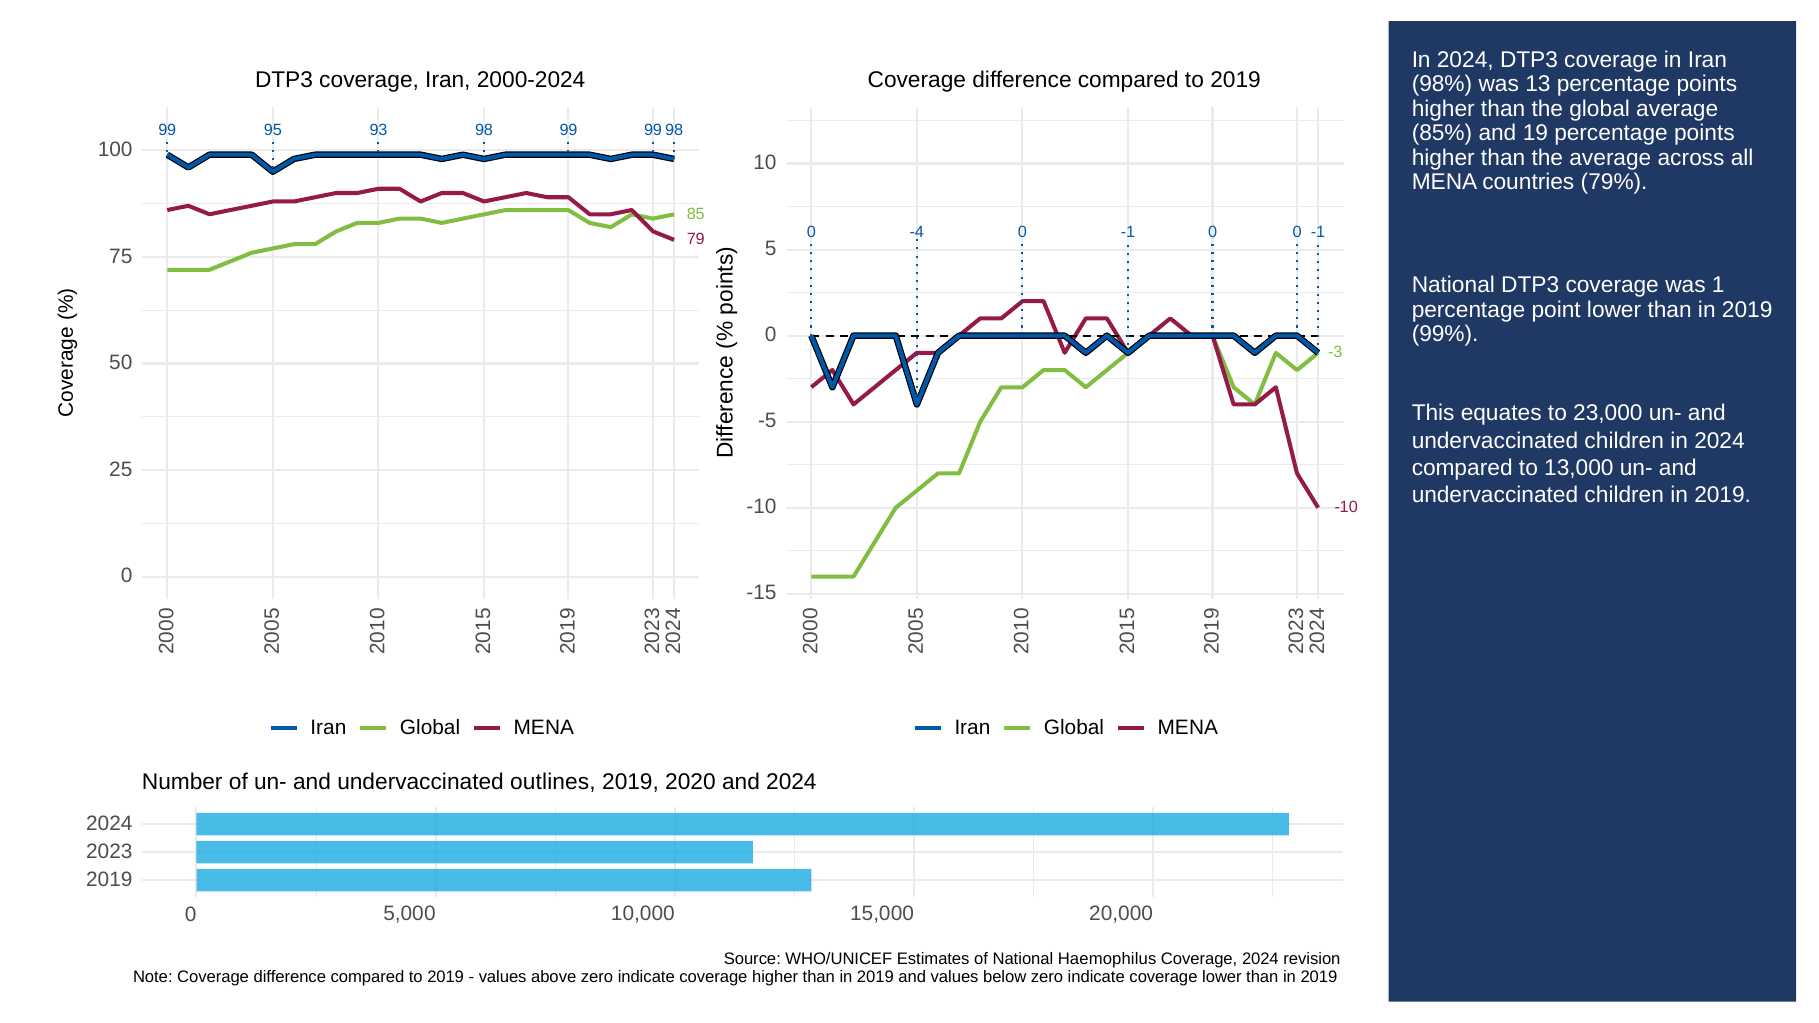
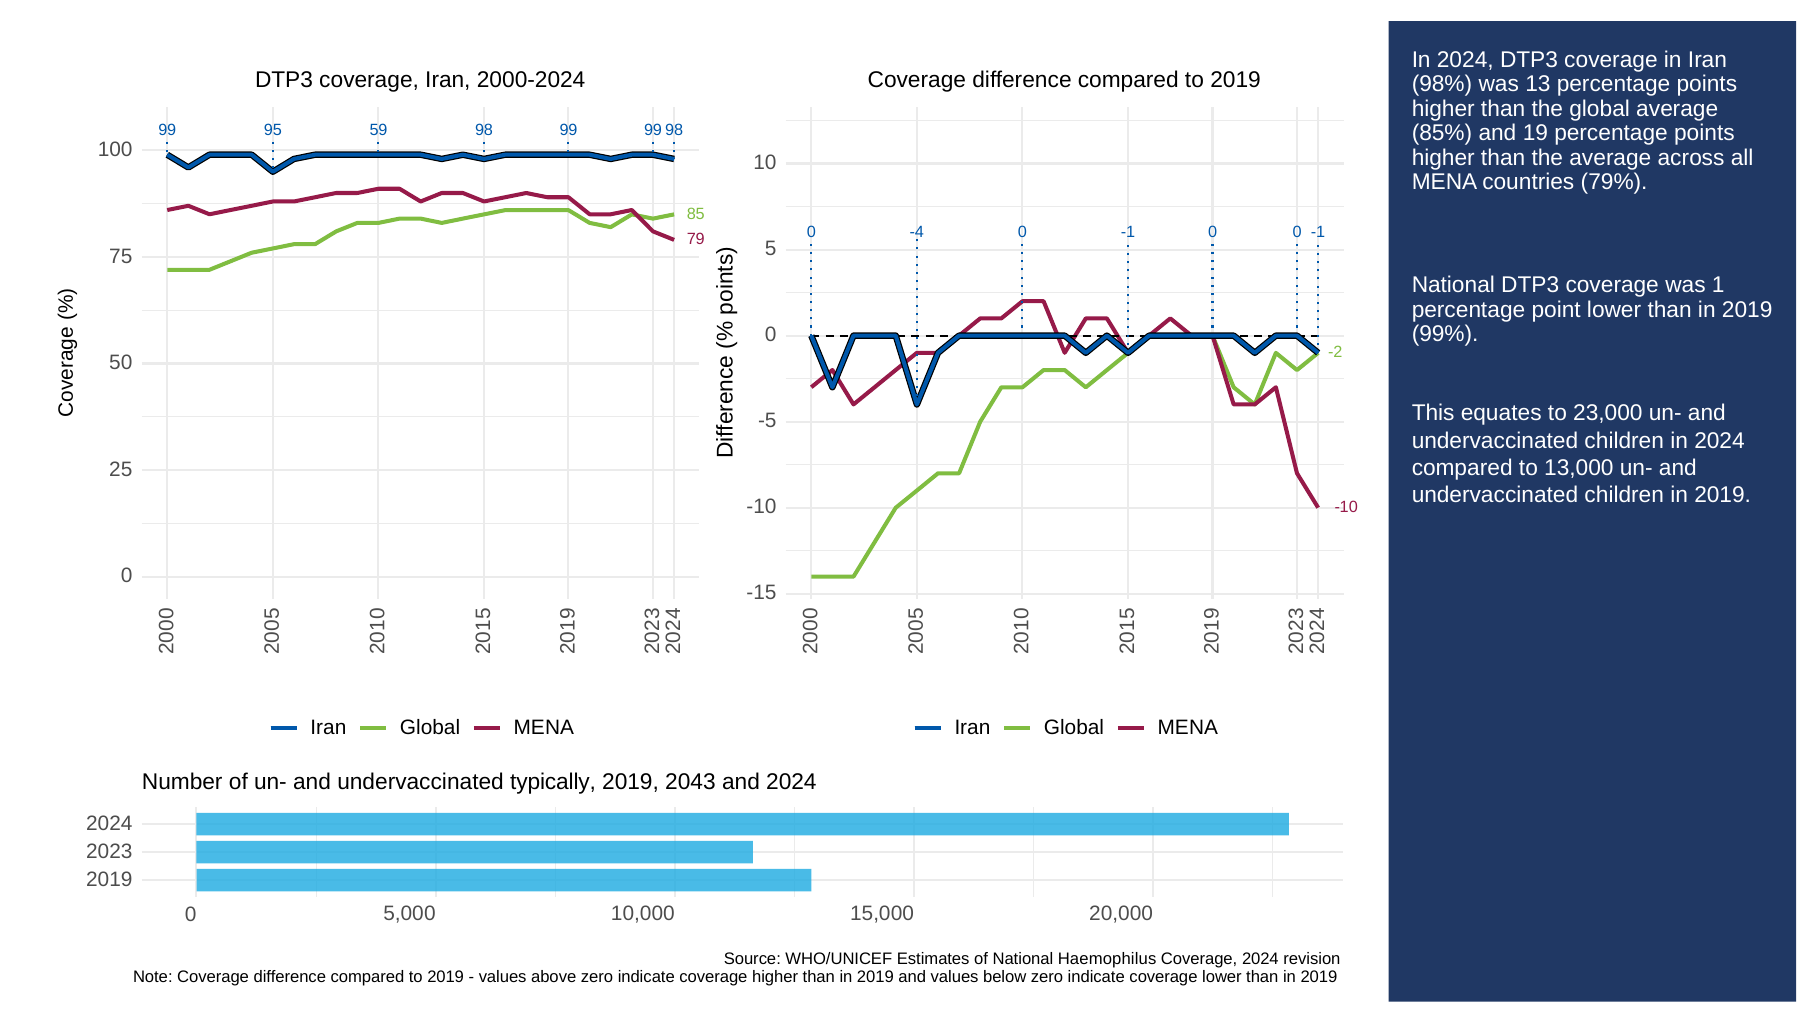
93: 93 -> 59
-3: -3 -> -2
outlines: outlines -> typically
2020: 2020 -> 2043
